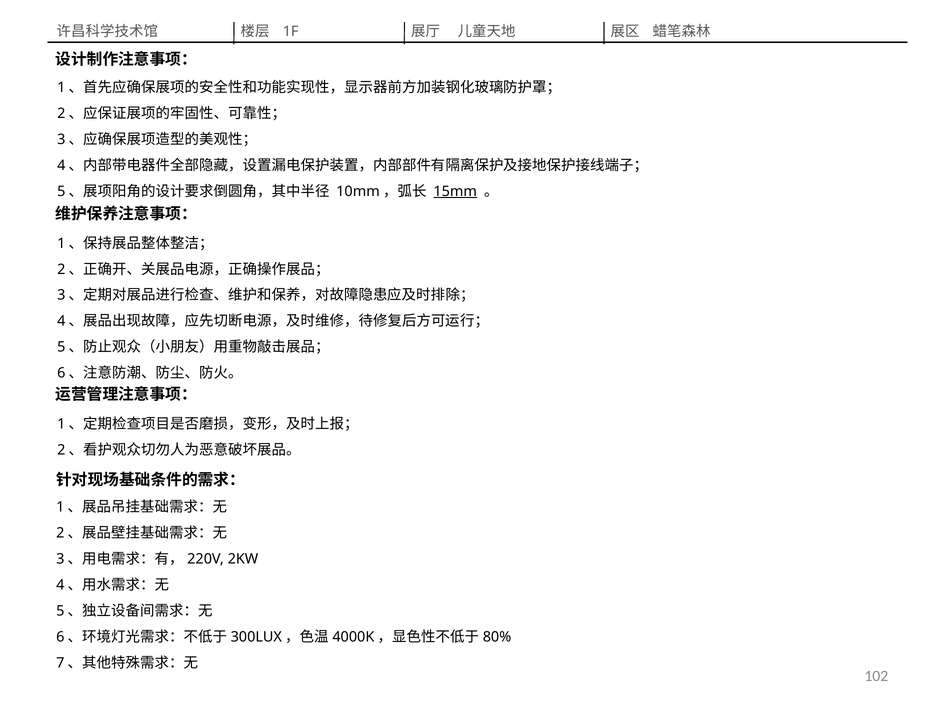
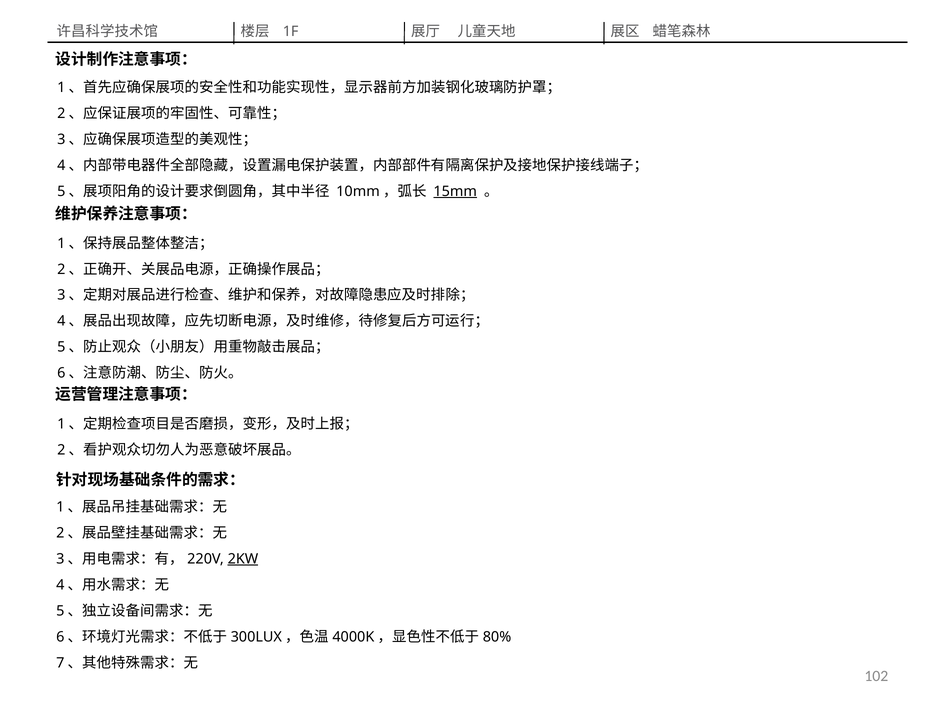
2KW underline: none -> present
